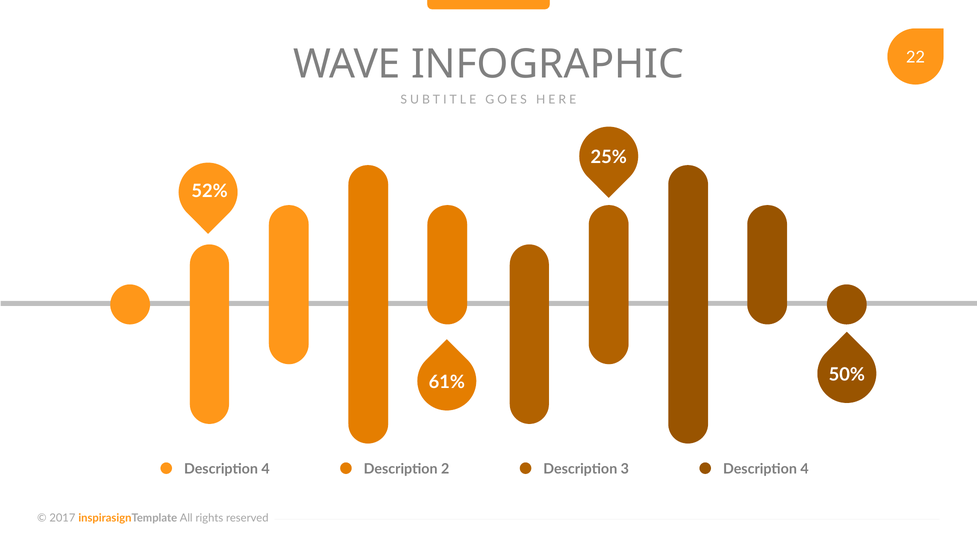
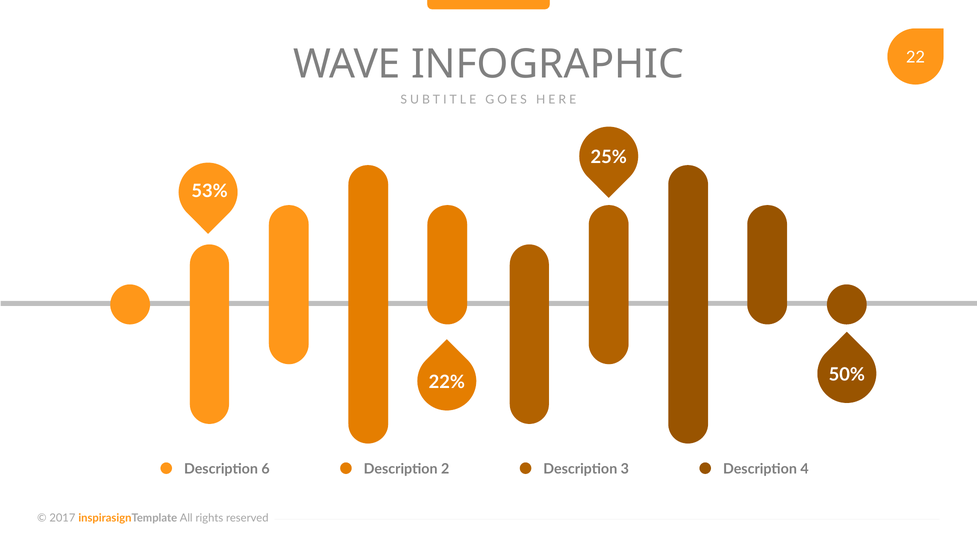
52%: 52% -> 53%
61%: 61% -> 22%
4 at (266, 469): 4 -> 6
